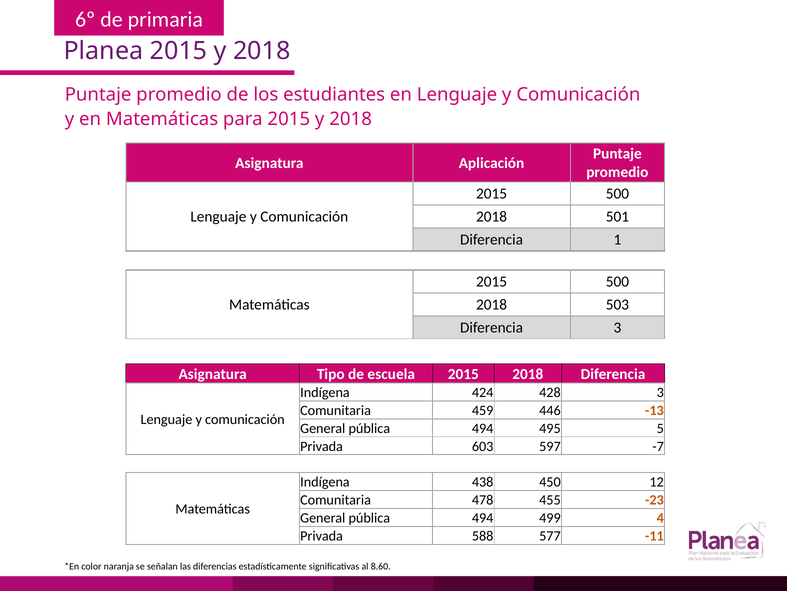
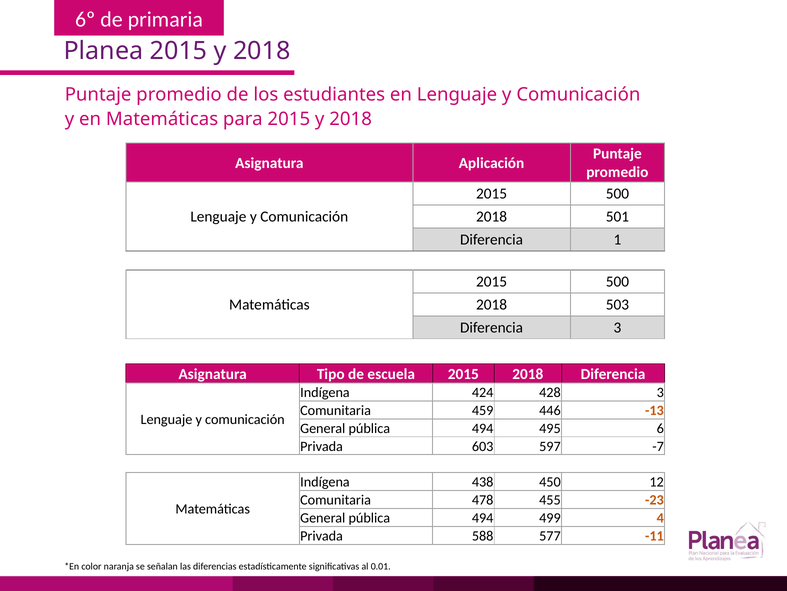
5: 5 -> 6
8.60: 8.60 -> 0.01
